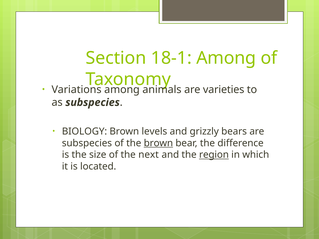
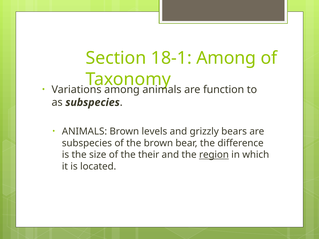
varieties: varieties -> function
BIOLOGY at (84, 132): BIOLOGY -> ANIMALS
brown at (158, 143) underline: present -> none
next: next -> their
